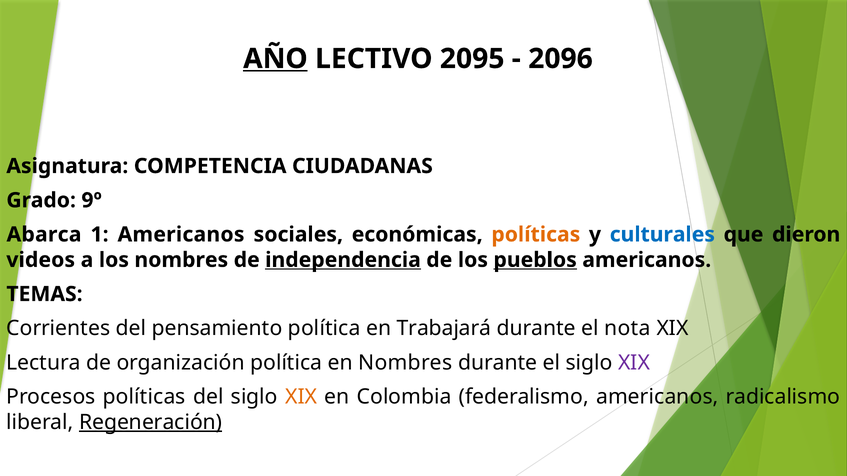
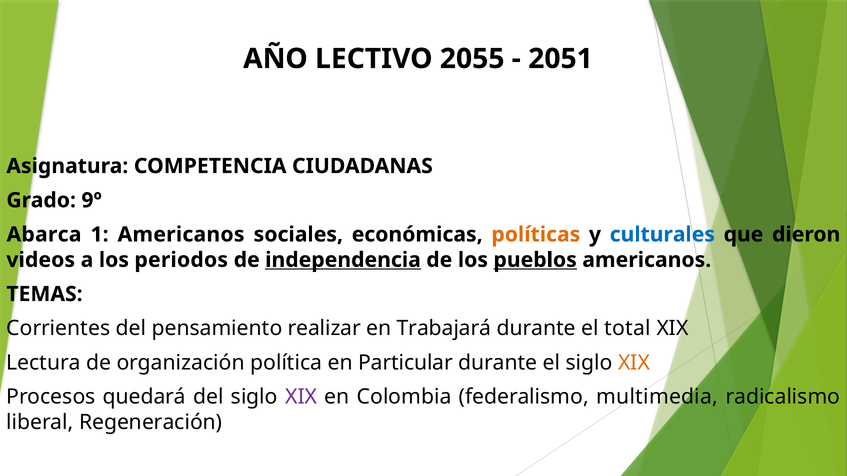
AÑO underline: present -> none
2095: 2095 -> 2055
2096: 2096 -> 2051
los nombres: nombres -> periodos
pensamiento política: política -> realizar
nota: nota -> total
en Nombres: Nombres -> Particular
XIX at (634, 363) colour: purple -> orange
Procesos políticas: políticas -> quedará
XIX at (301, 397) colour: orange -> purple
federalismo americanos: americanos -> multimedia
Regeneración underline: present -> none
